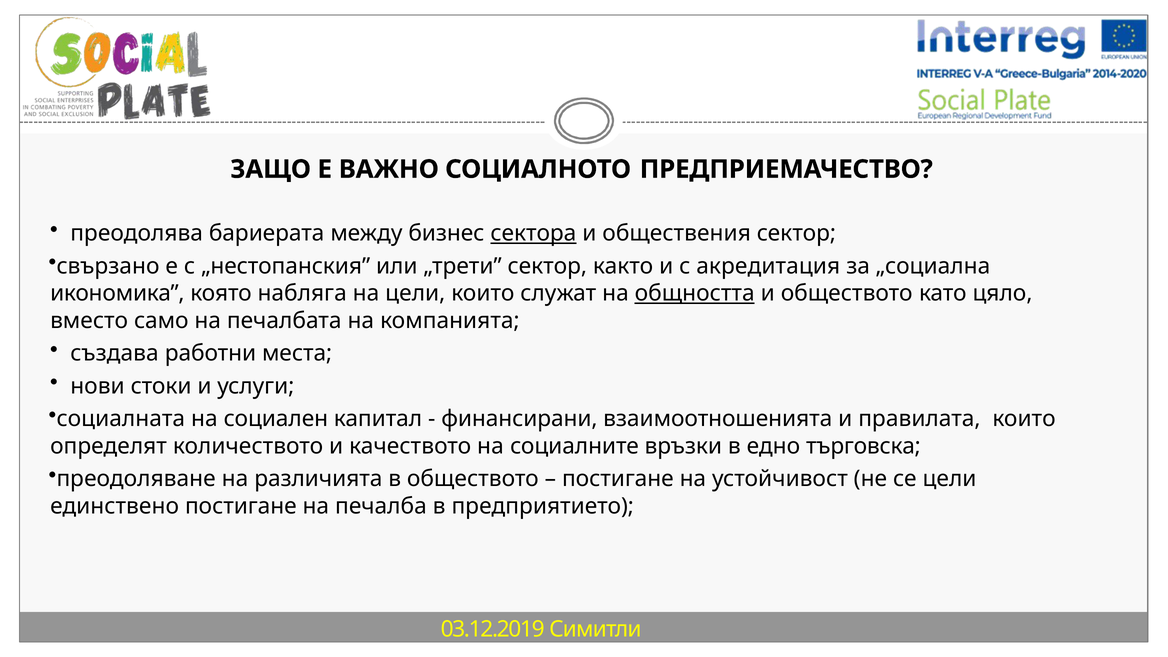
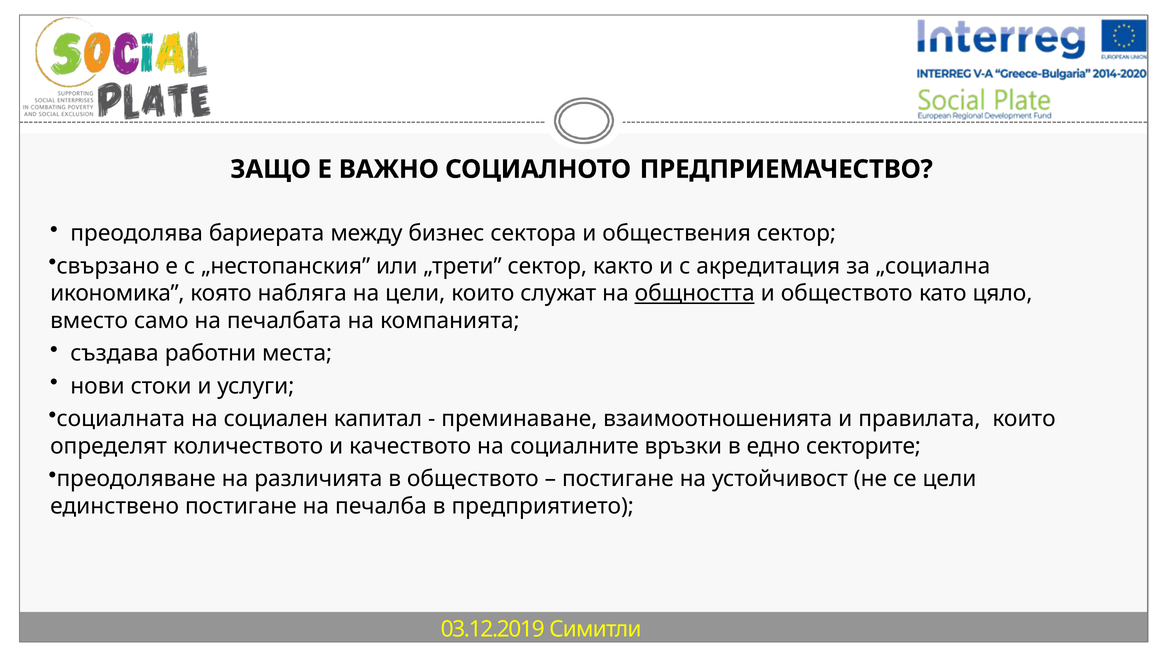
сектора underline: present -> none
финансирани: финансирани -> преминаване
търговска: търговска -> секторите
